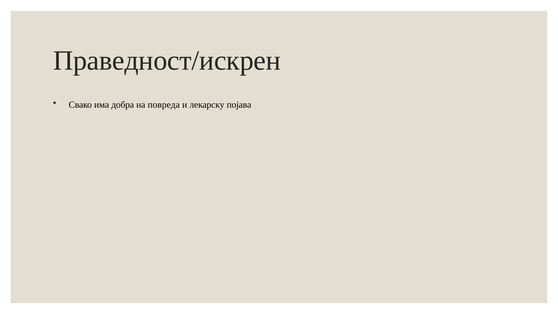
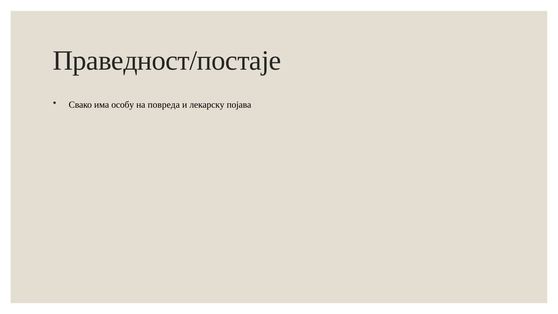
Праведност/искрен: Праведност/искрен -> Праведност/постаје
добра: добра -> особу
